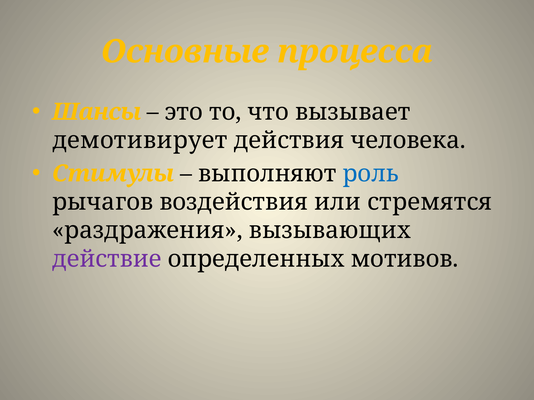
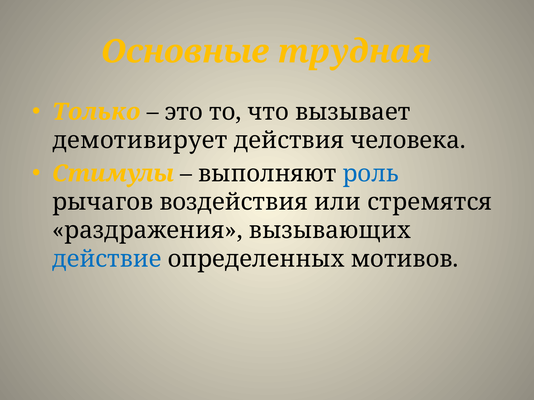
процесса: процесса -> трудная
Шансы: Шансы -> Только
действие colour: purple -> blue
